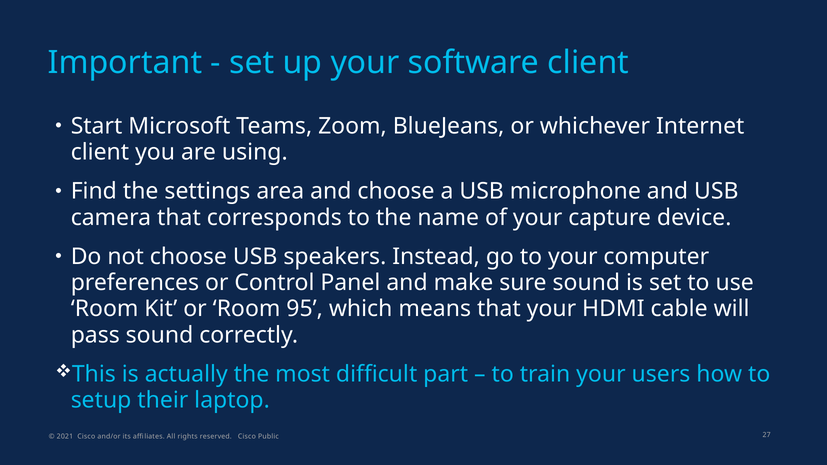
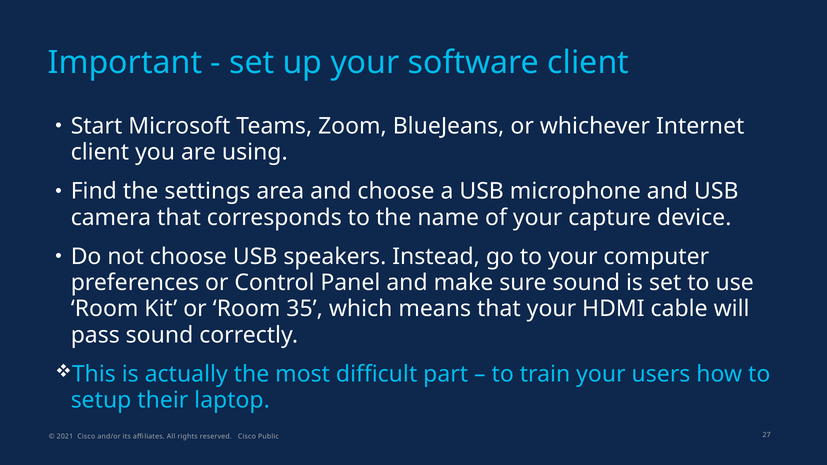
95: 95 -> 35
